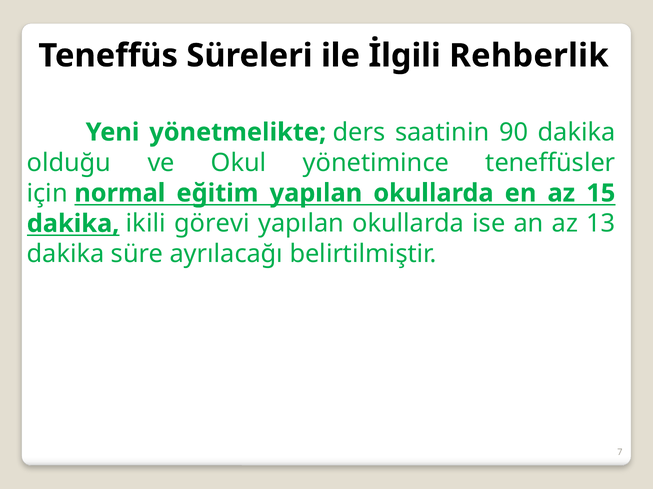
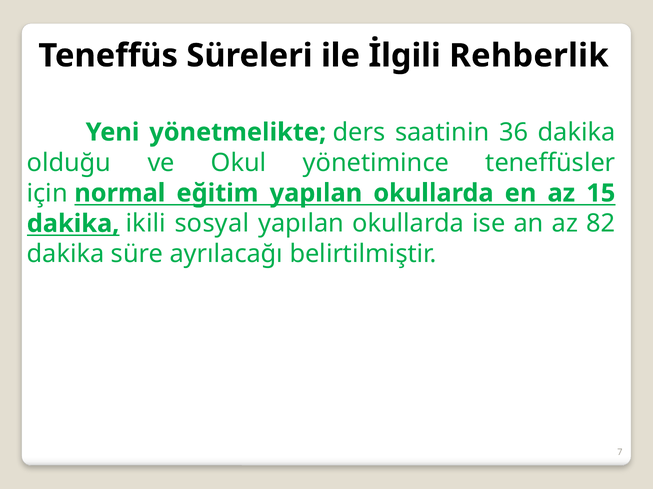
90: 90 -> 36
görevi: görevi -> sosyal
13: 13 -> 82
